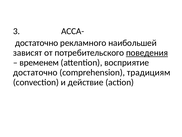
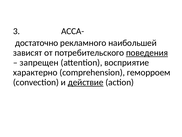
временем: временем -> запрещен
достаточно at (35, 72): достаточно -> характерно
традициям: традициям -> геморроем
действие underline: none -> present
